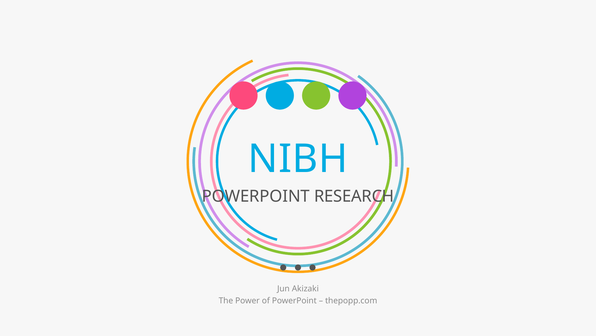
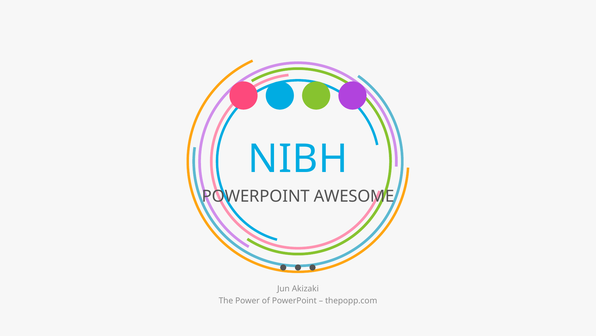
RESEARCH: RESEARCH -> AWESOME
